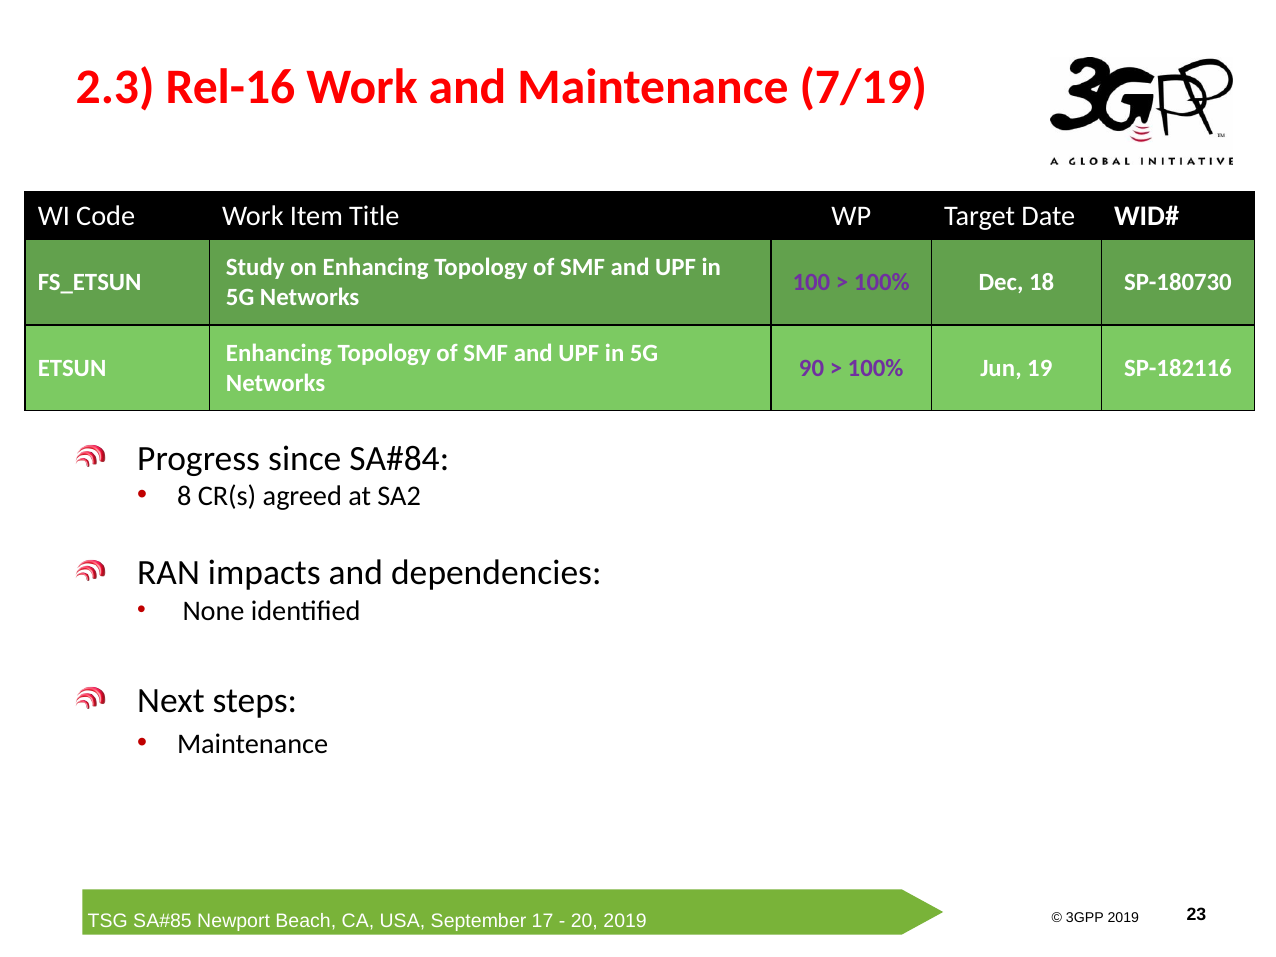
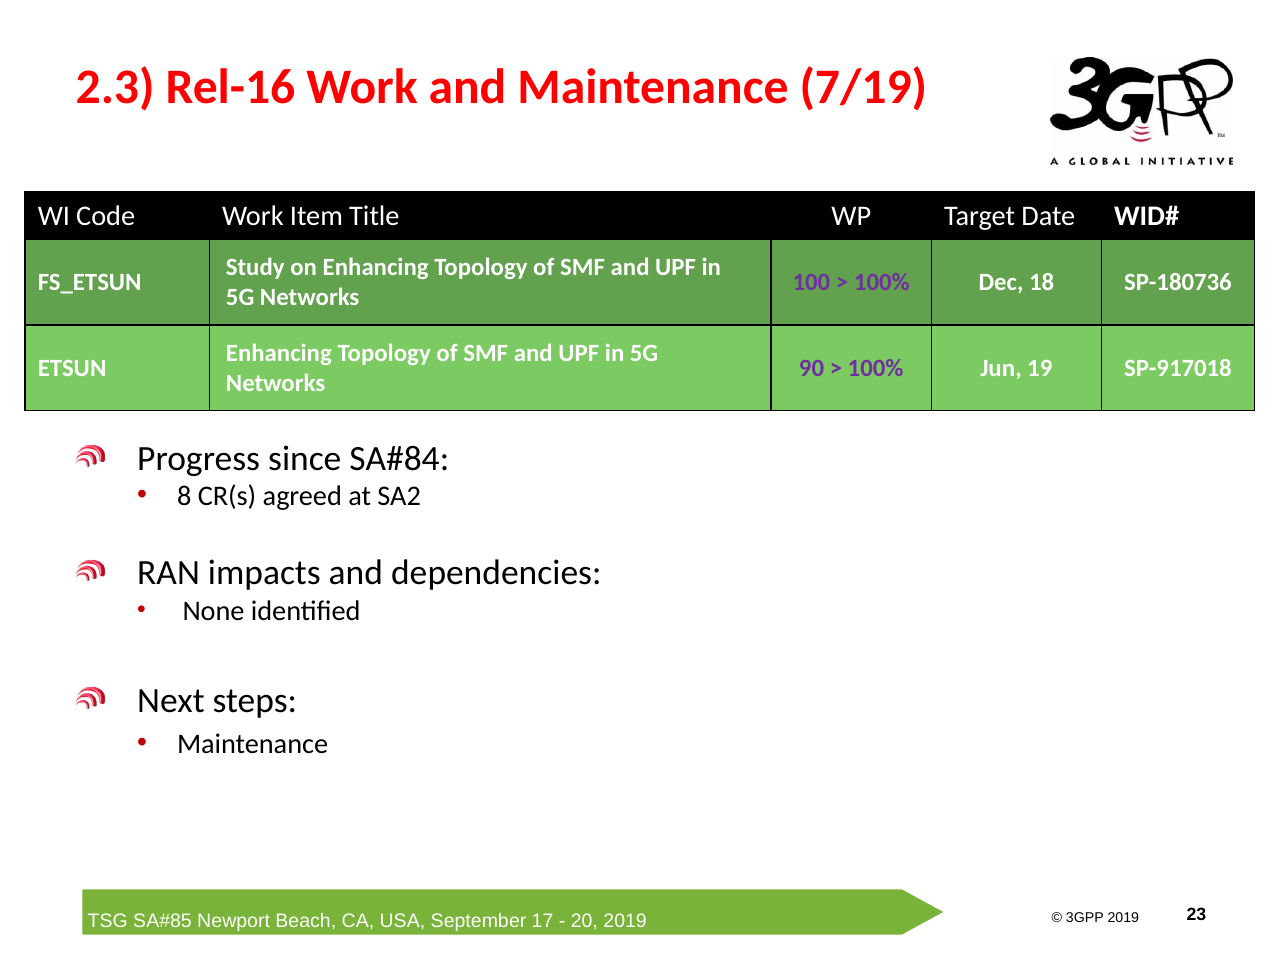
SP-180730: SP-180730 -> SP-180736
SP-182116: SP-182116 -> SP-917018
